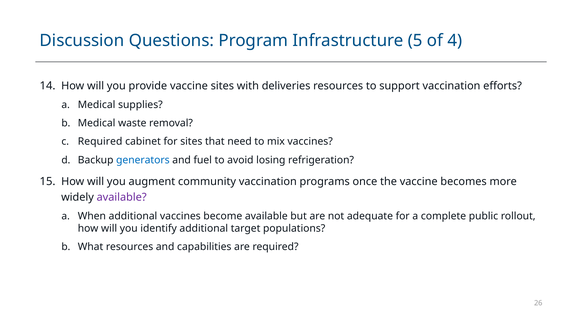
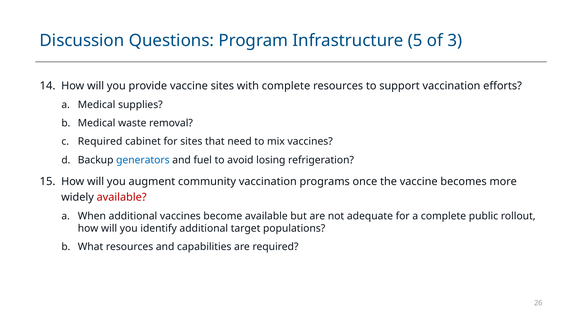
4: 4 -> 3
with deliveries: deliveries -> complete
available at (122, 197) colour: purple -> red
